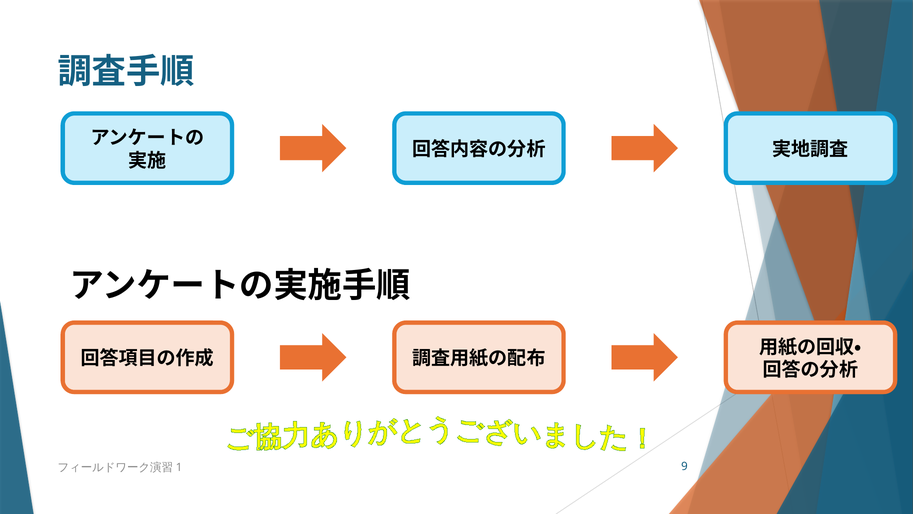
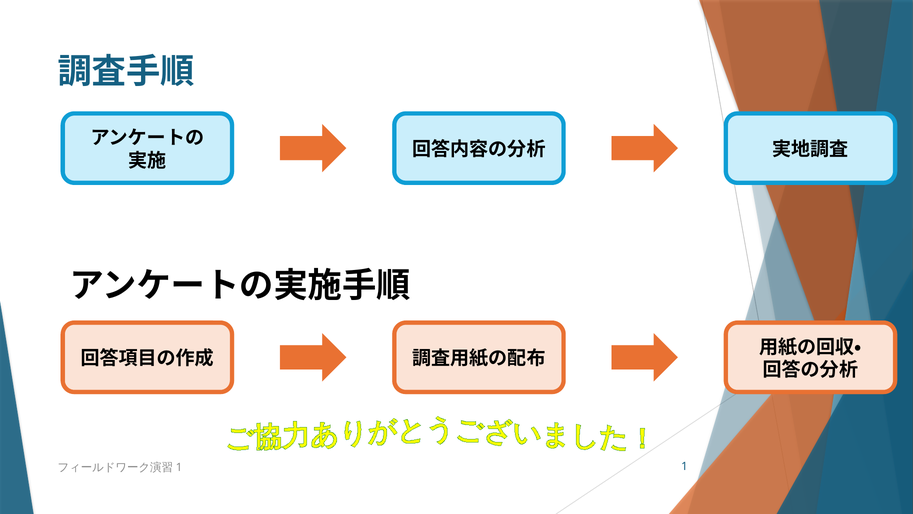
9: 9 -> 1
